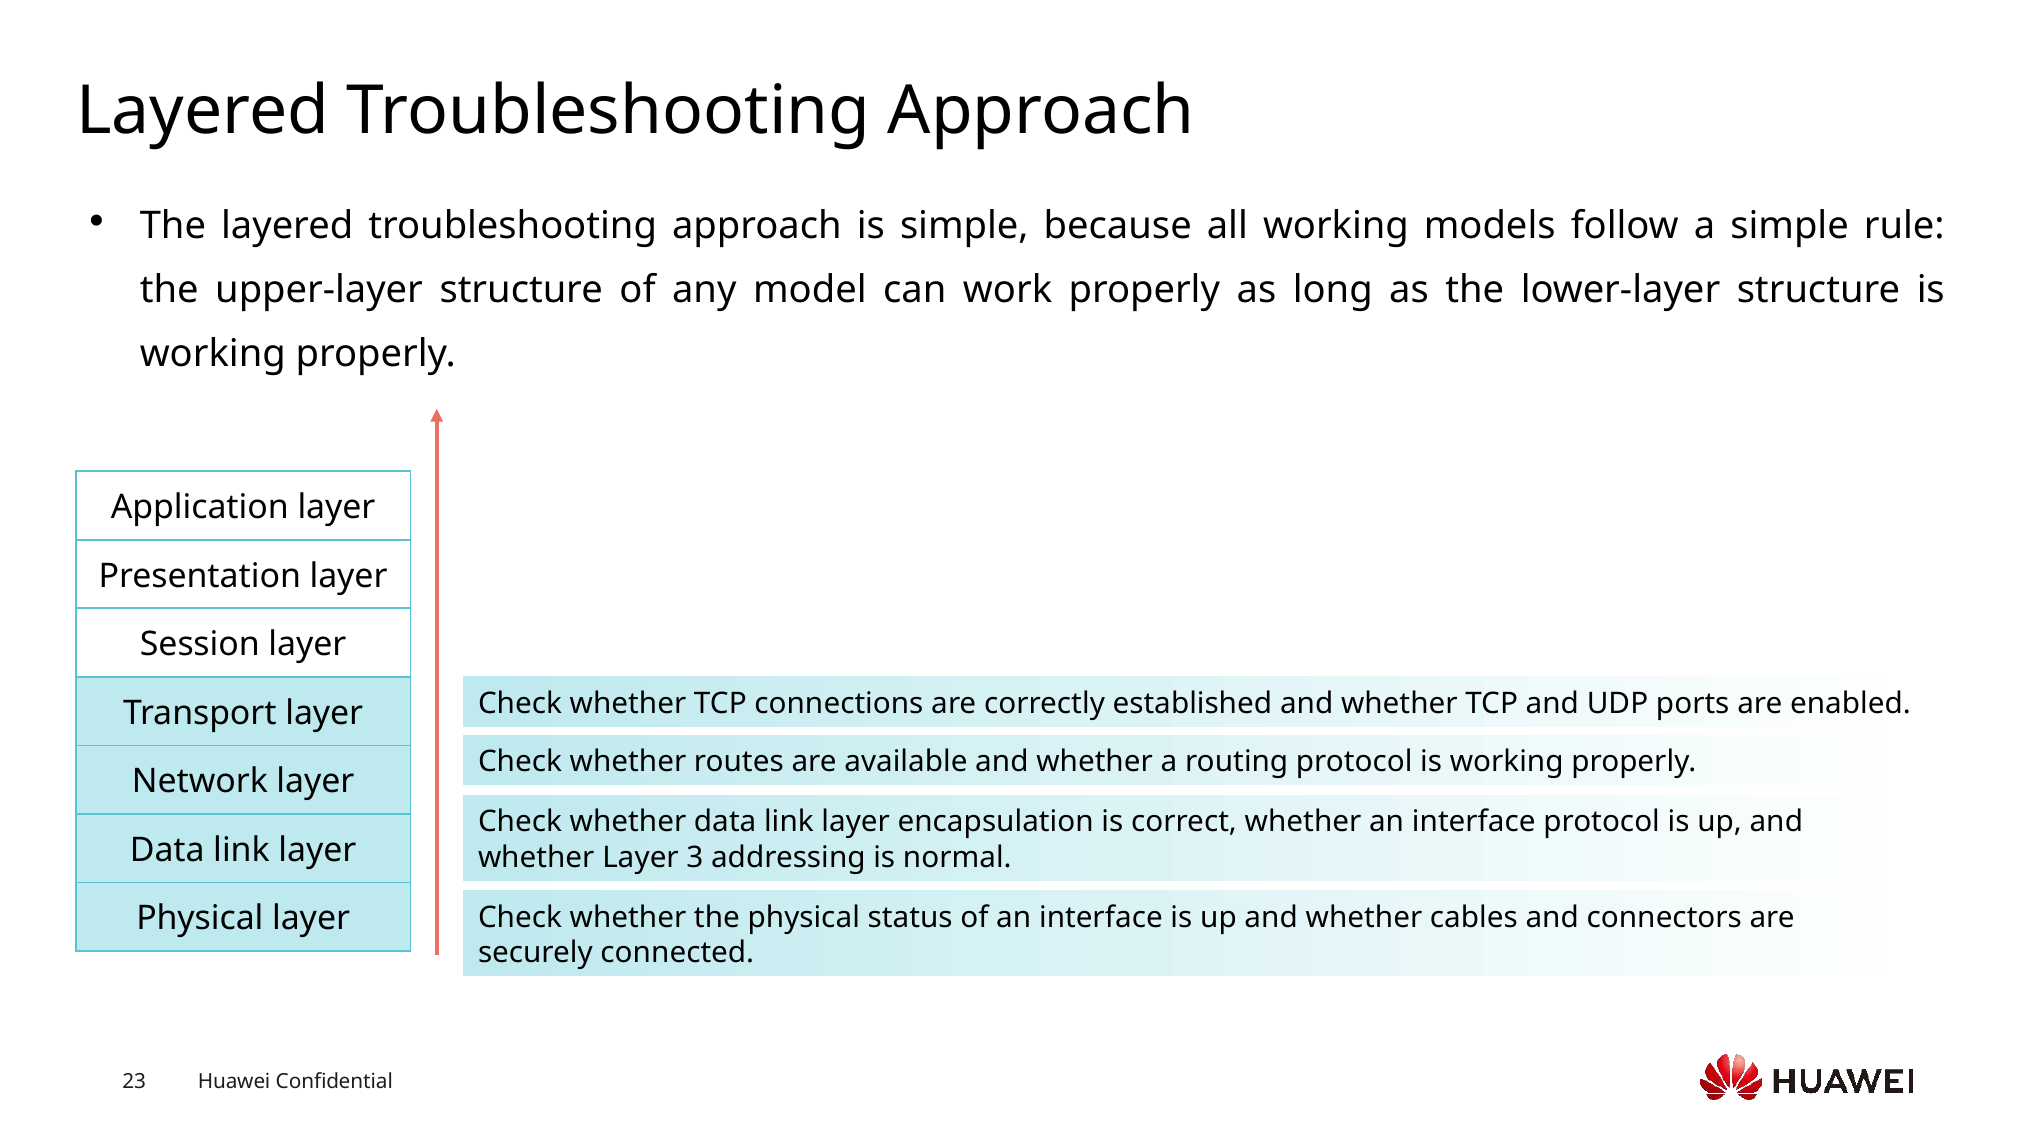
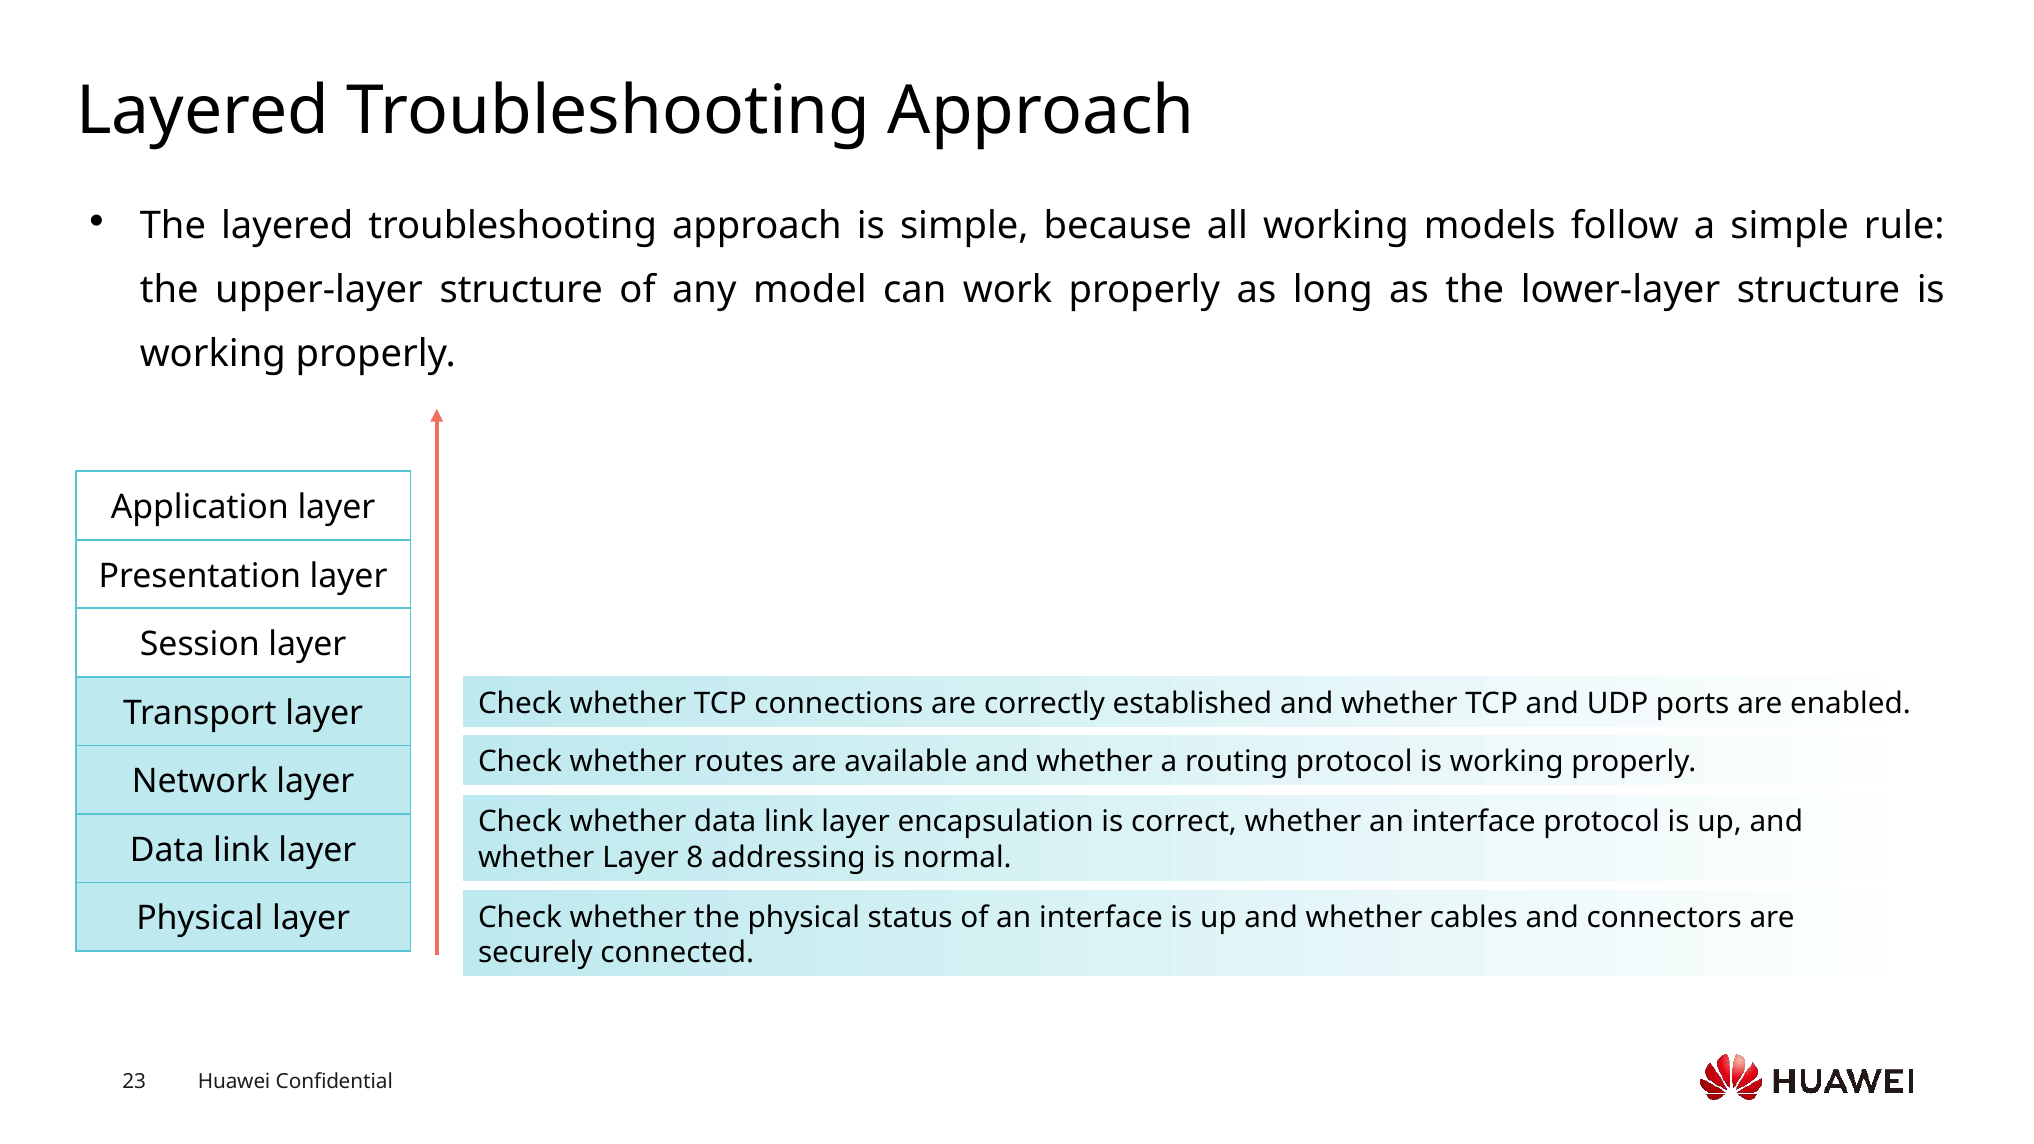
3: 3 -> 8
